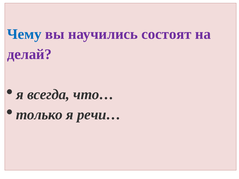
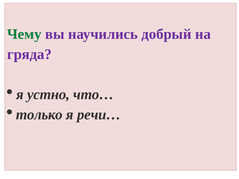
Чему colour: blue -> green
состоят: состоят -> добрый
делай: делай -> гряда
всегда: всегда -> устно
